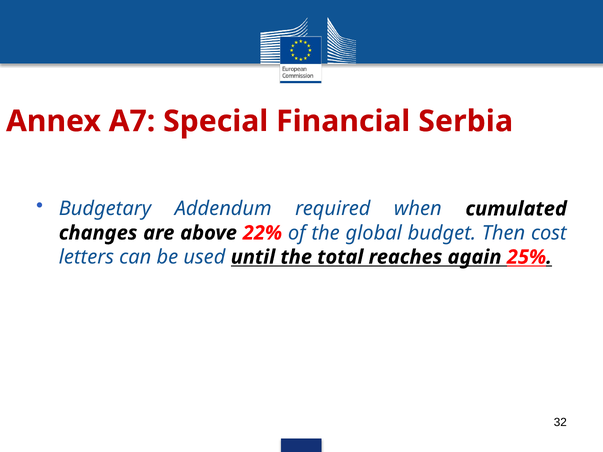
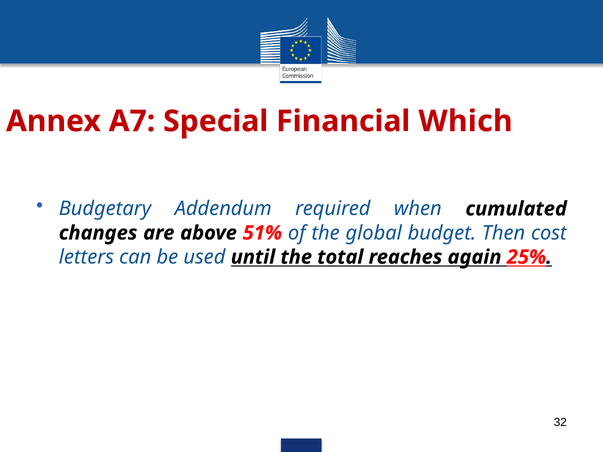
Serbia: Serbia -> Which
22%: 22% -> 51%
